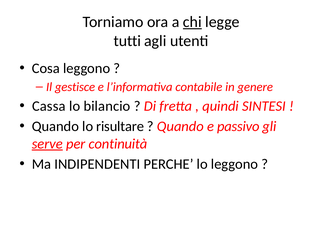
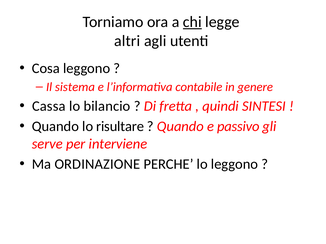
tutti: tutti -> altri
gestisce: gestisce -> sistema
serve underline: present -> none
continuità: continuità -> interviene
INDIPENDENTI: INDIPENDENTI -> ORDINAZIONE
